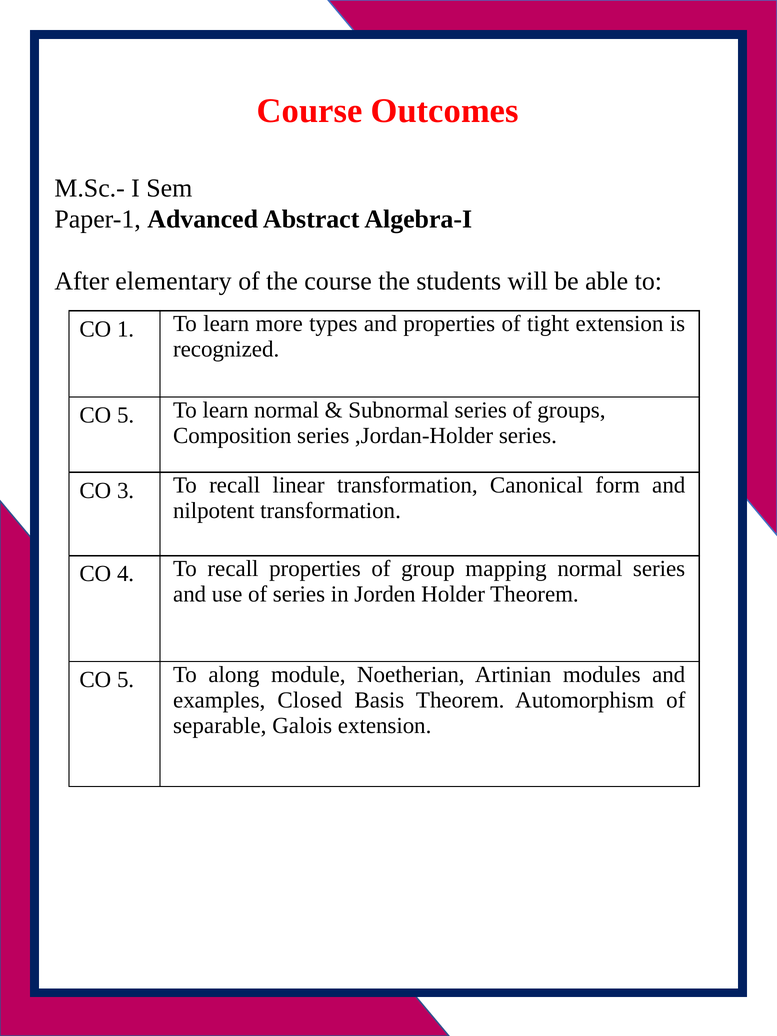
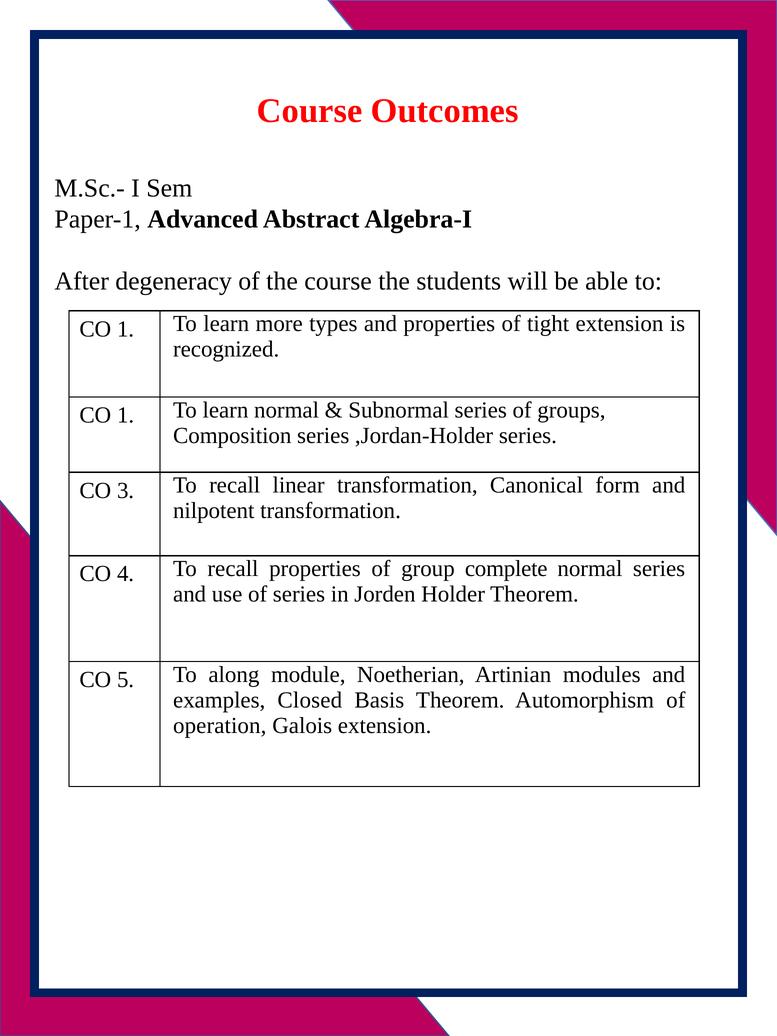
elementary: elementary -> degeneracy
5 at (126, 415): 5 -> 1
mapping: mapping -> complete
separable: separable -> operation
